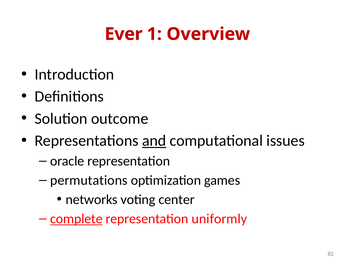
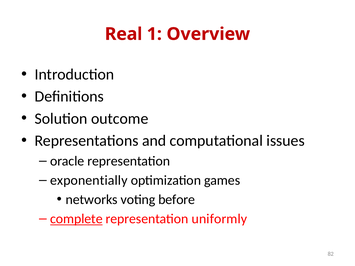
Ever: Ever -> Real
and underline: present -> none
permutations: permutations -> exponentially
center: center -> before
